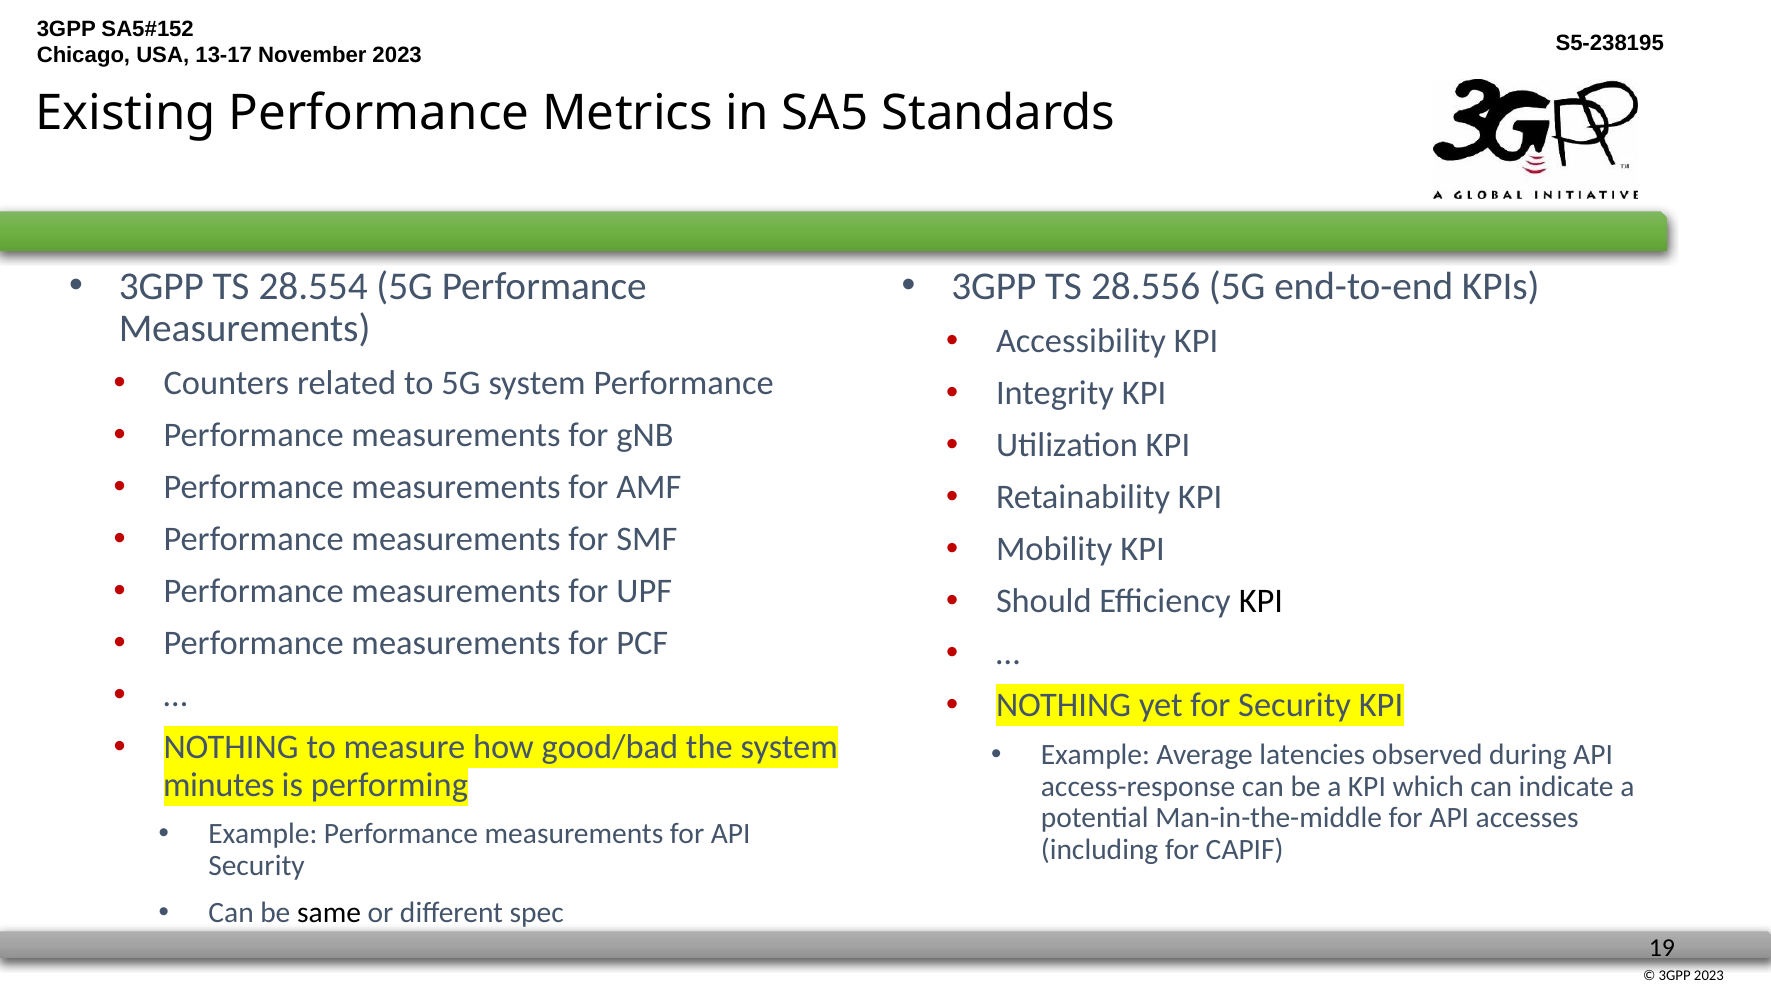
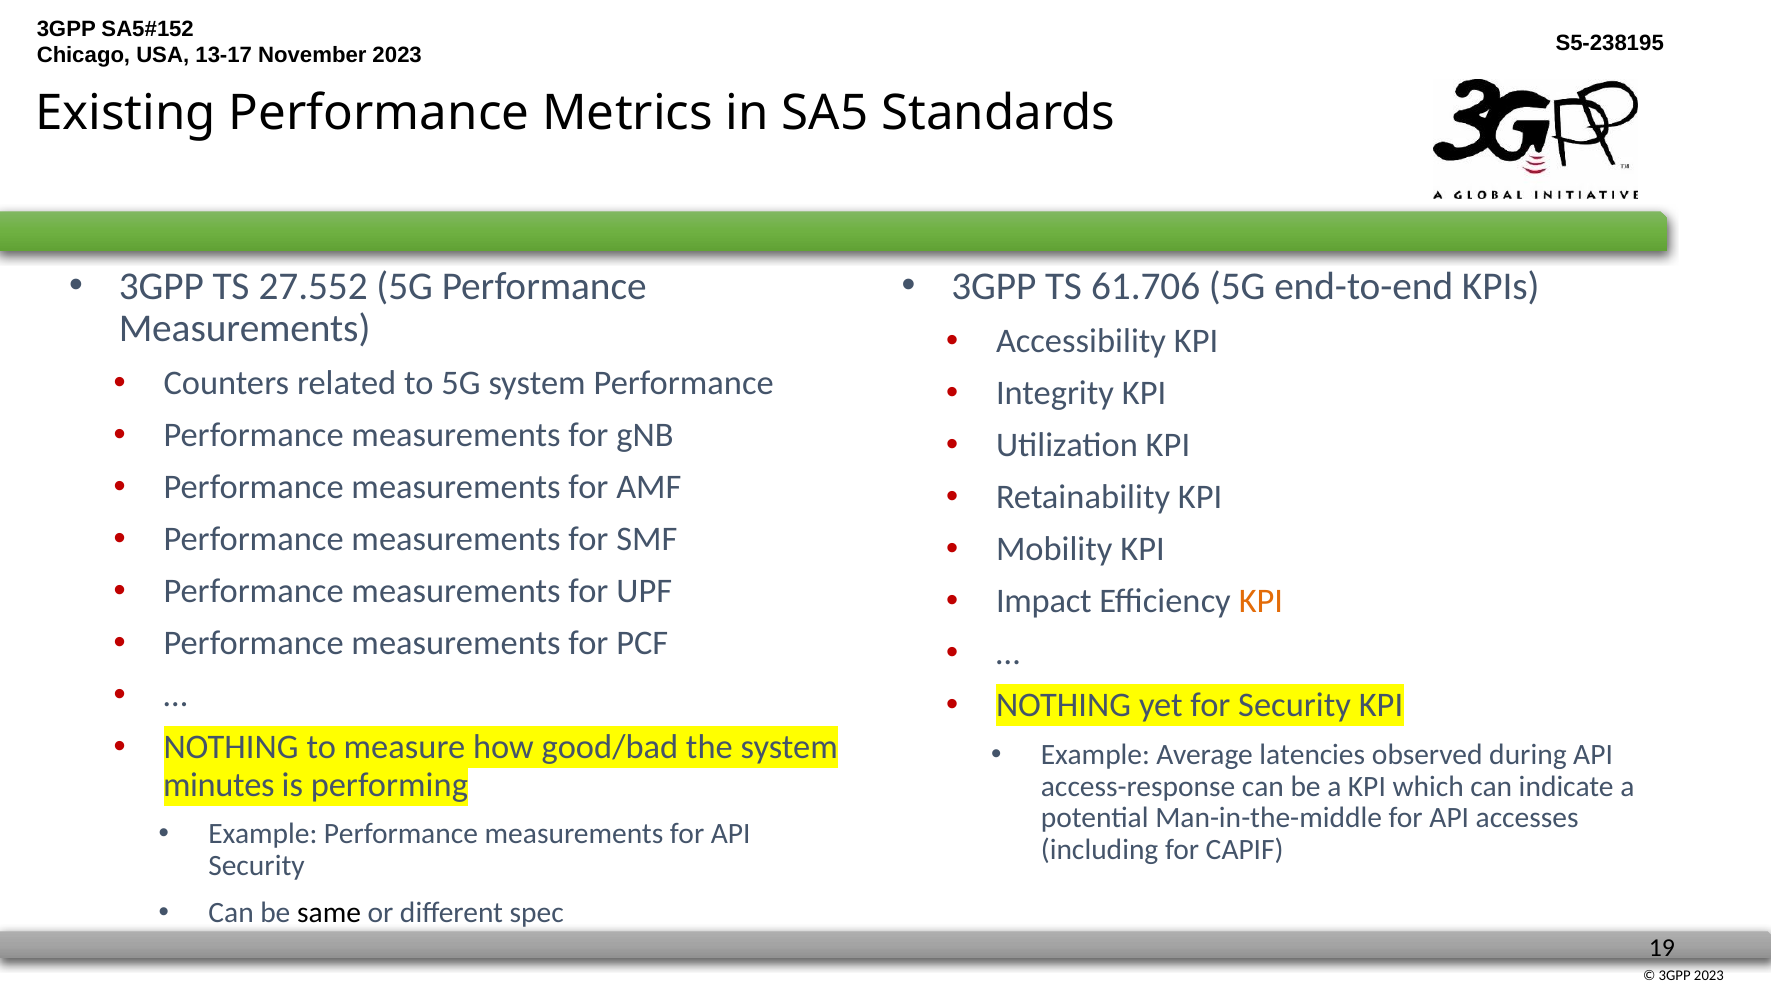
28.554: 28.554 -> 27.552
28.556: 28.556 -> 61.706
Should: Should -> Impact
KPI at (1261, 601) colour: black -> orange
